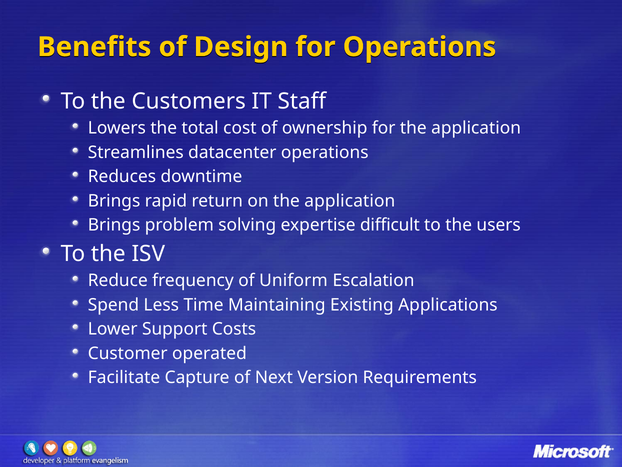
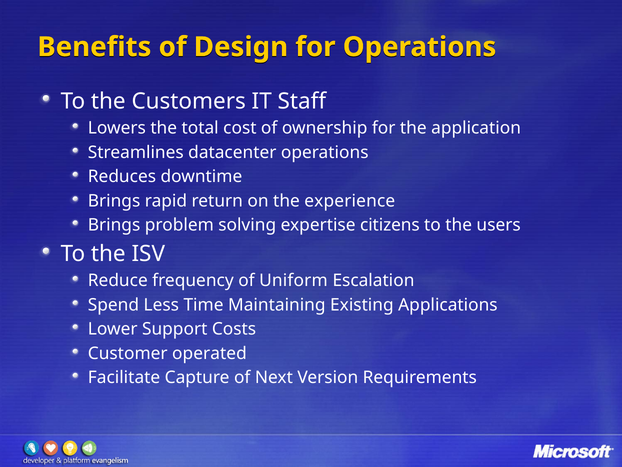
on the application: application -> experience
difficult: difficult -> citizens
